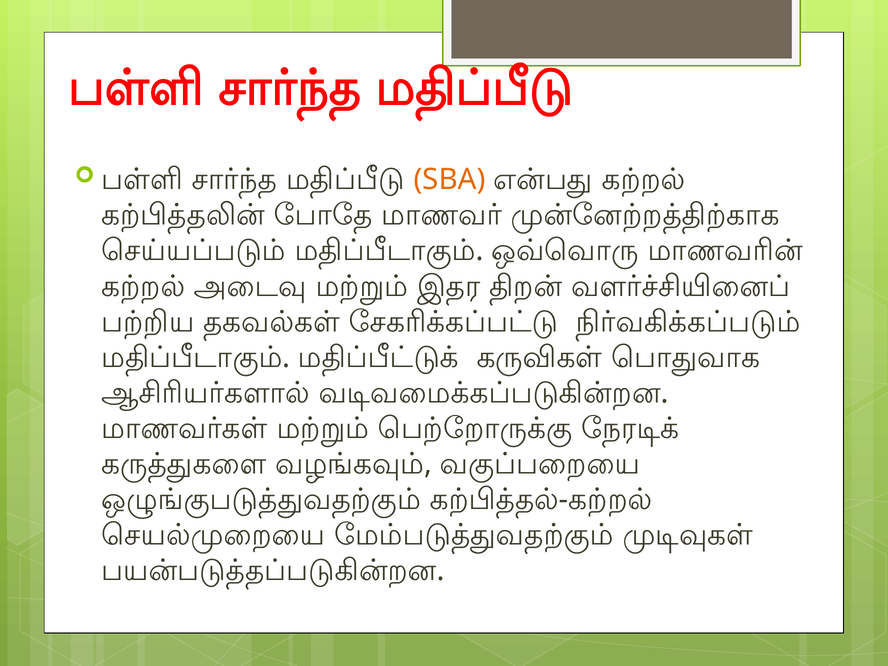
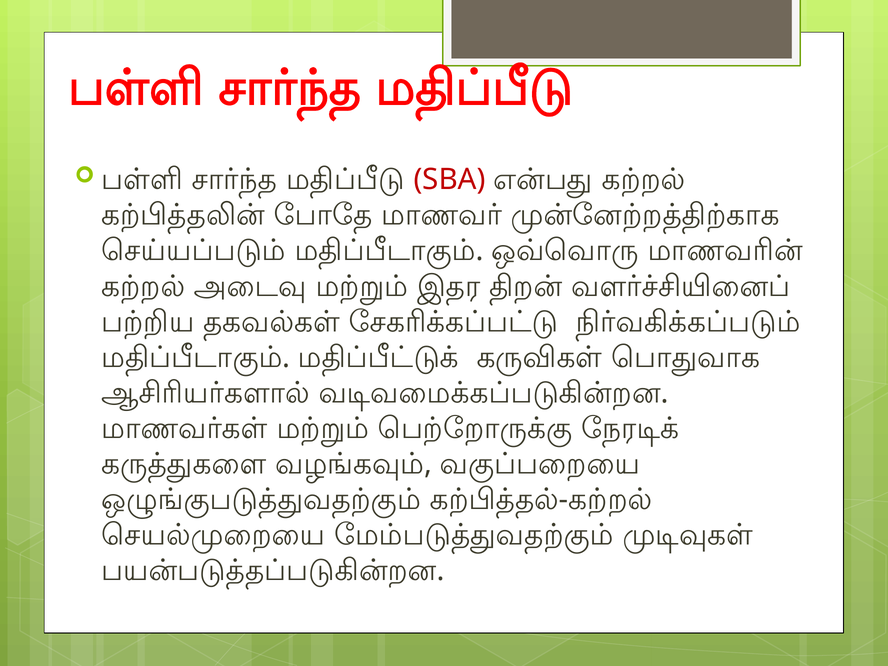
SBA colour: orange -> red
